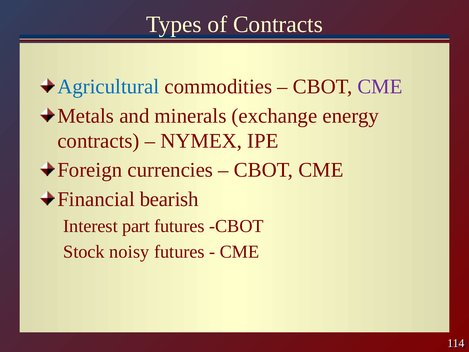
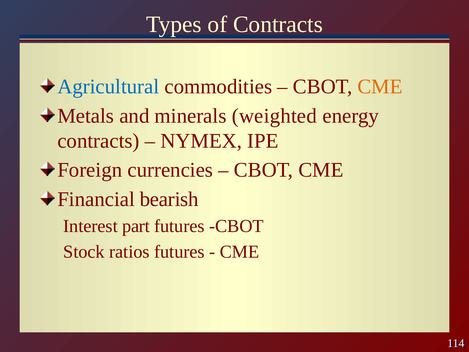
CME at (380, 87) colour: purple -> orange
exchange: exchange -> weighted
noisy: noisy -> ratios
